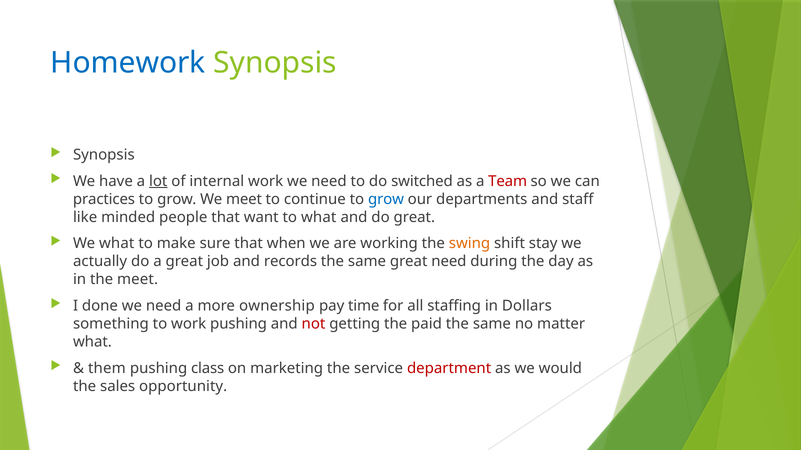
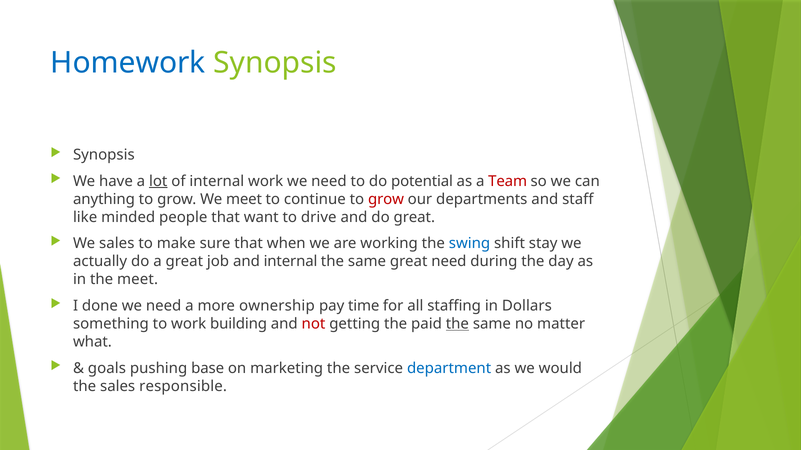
switched: switched -> potential
practices: practices -> anything
grow at (386, 199) colour: blue -> red
to what: what -> drive
We what: what -> sales
swing colour: orange -> blue
and records: records -> internal
work pushing: pushing -> building
the at (457, 324) underline: none -> present
them: them -> goals
class: class -> base
department colour: red -> blue
opportunity: opportunity -> responsible
